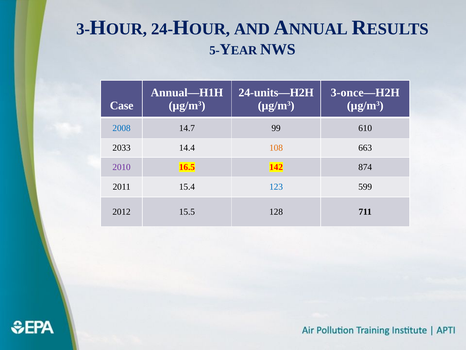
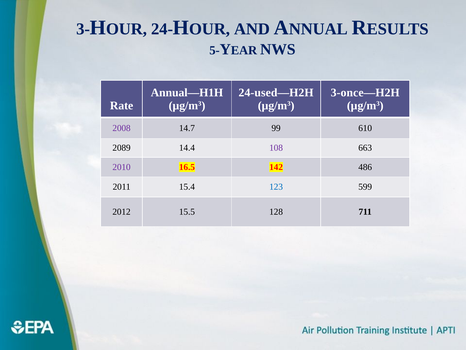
24-units—H2H: 24-units—H2H -> 24-used—H2H
Case: Case -> Rate
2008 colour: blue -> purple
2033: 2033 -> 2089
108 colour: orange -> purple
874: 874 -> 486
